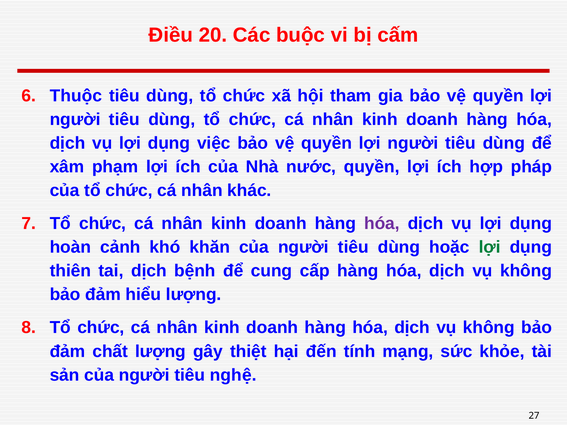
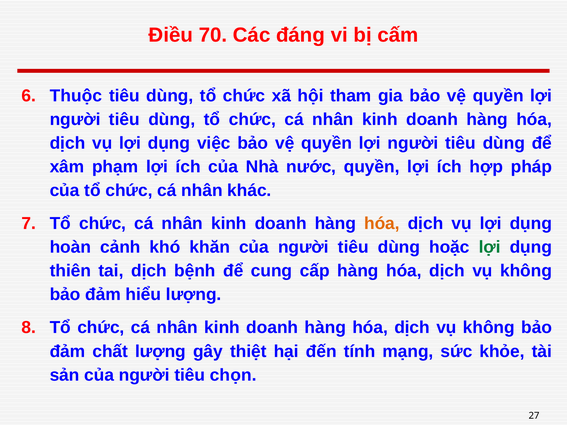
20: 20 -> 70
buộc: buộc -> đáng
hóa at (382, 224) colour: purple -> orange
nghệ: nghệ -> chọn
